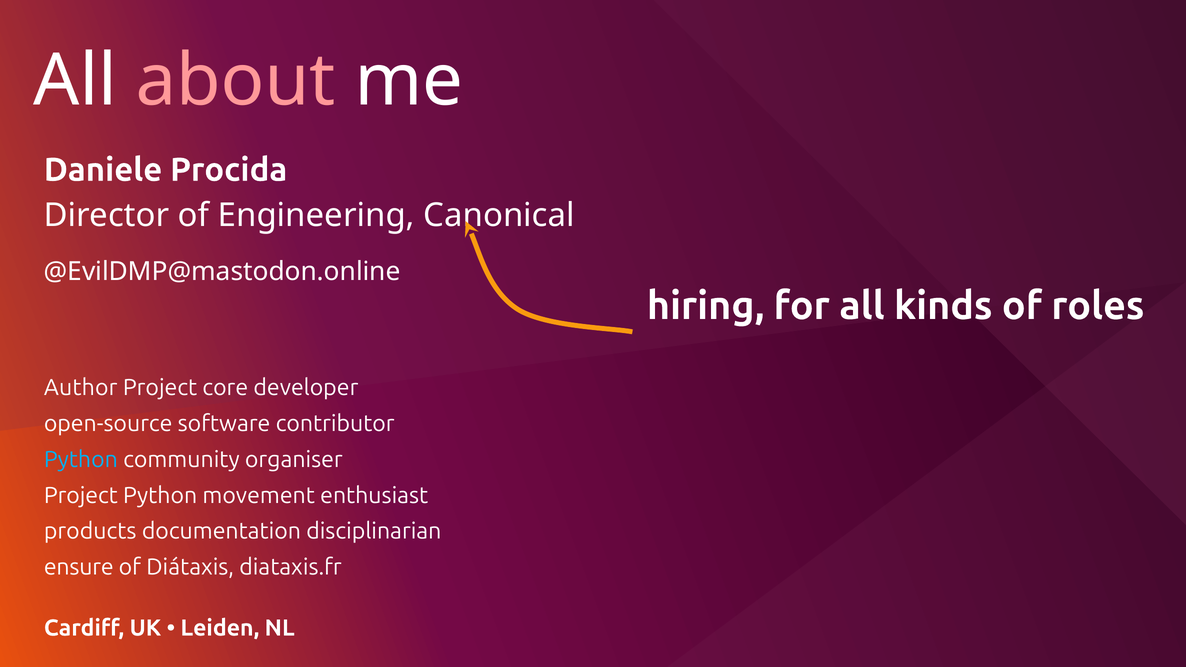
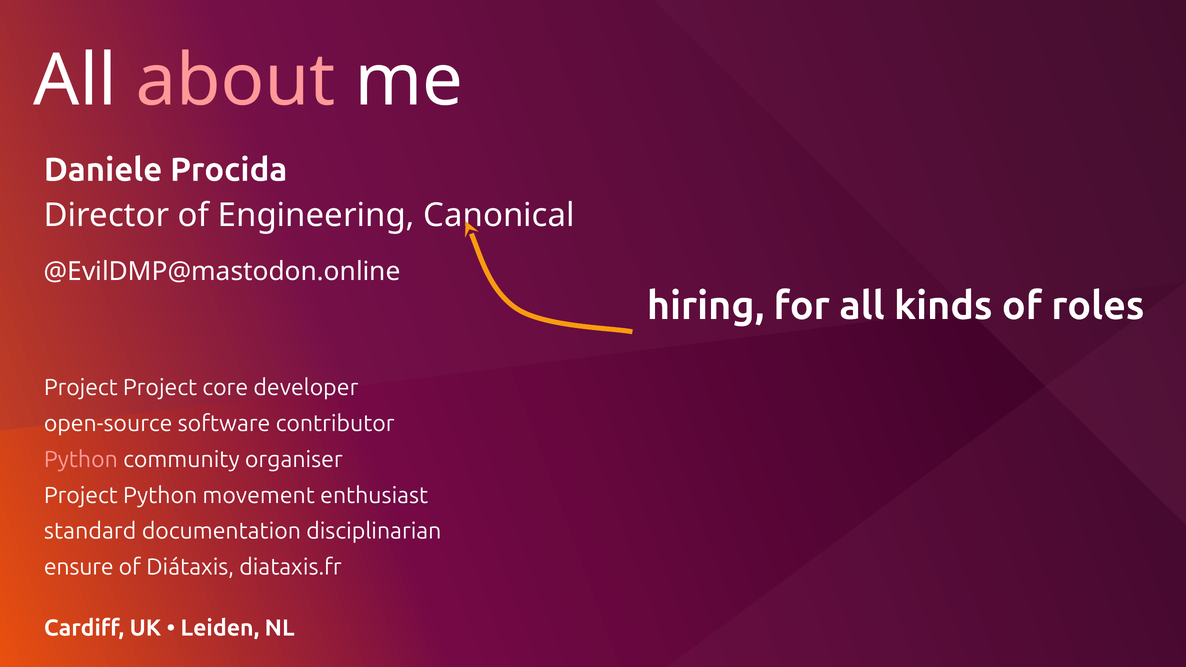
Author at (81, 388): Author -> Project
Python at (81, 460) colour: light blue -> pink
products: products -> standard
